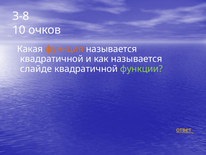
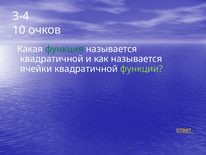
З-8: З-8 -> З-4
функция colour: orange -> green
слайде: слайде -> ячейки
